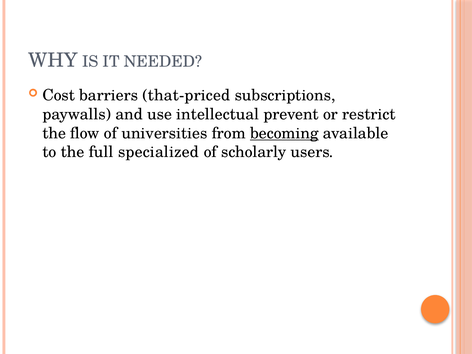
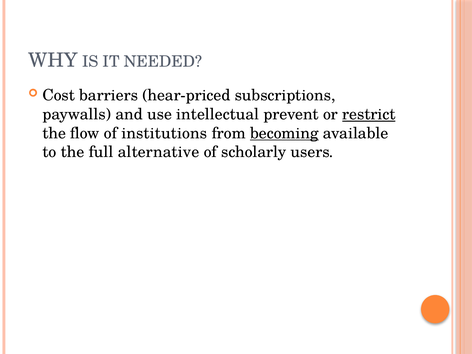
that-priced: that-priced -> hear-priced
restrict underline: none -> present
universities: universities -> institutions
specialized: specialized -> alternative
